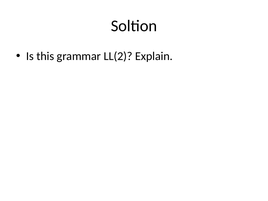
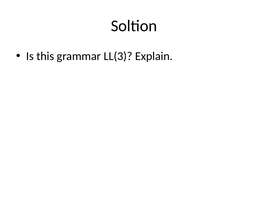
LL(2: LL(2 -> LL(3
